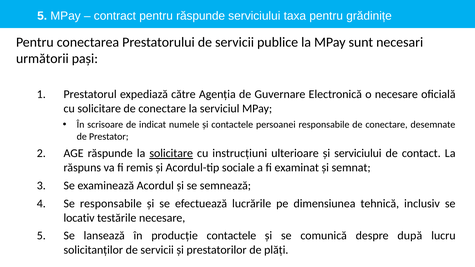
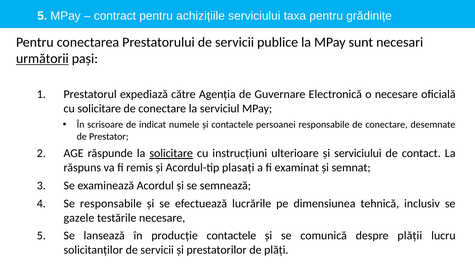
pentru răspunde: răspunde -> achizițiile
următorii underline: none -> present
sociale: sociale -> plasați
locativ: locativ -> gazele
după: după -> plății
